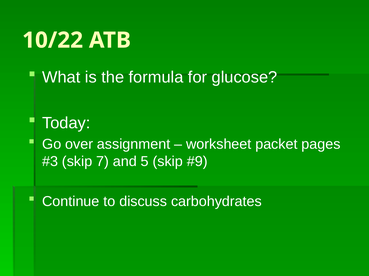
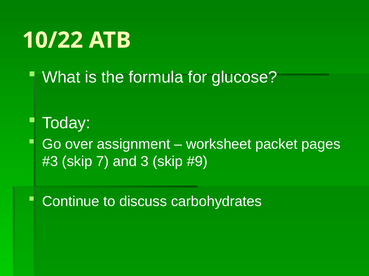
5: 5 -> 3
